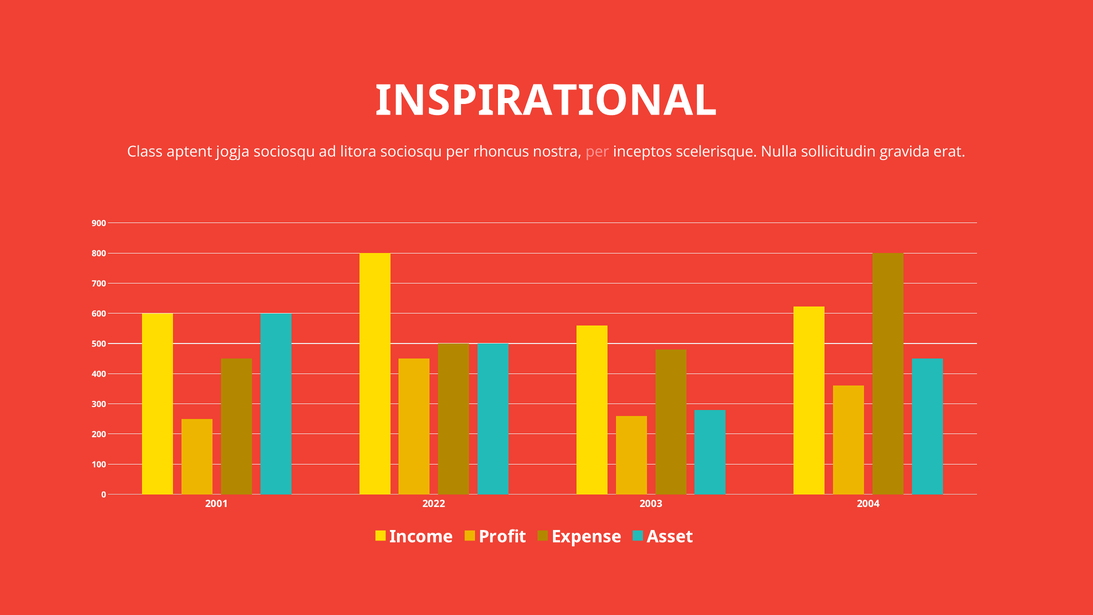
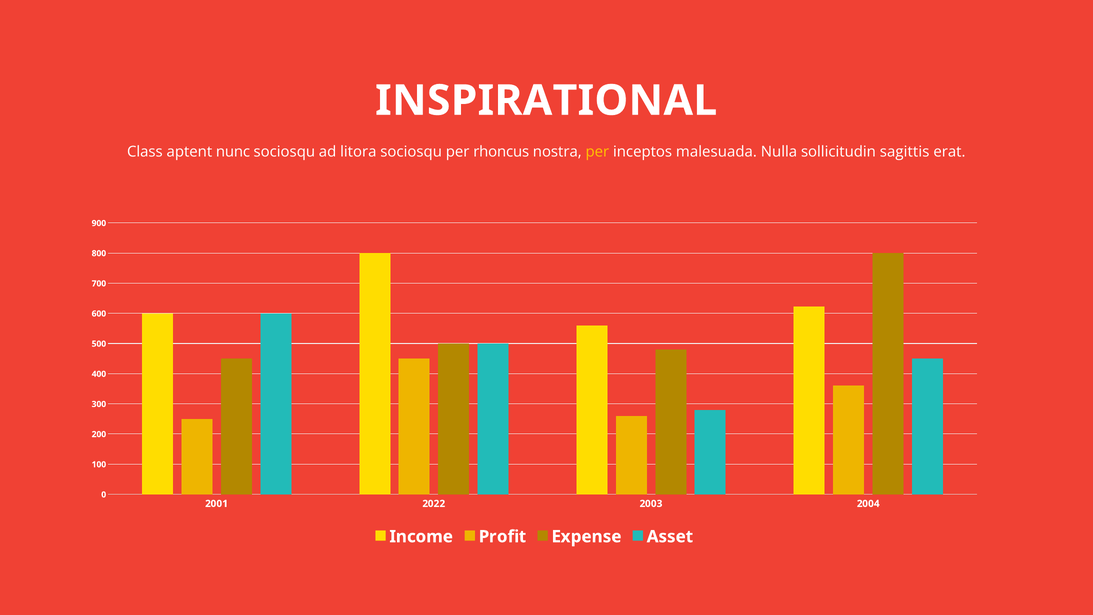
jogja: jogja -> nunc
per at (597, 152) colour: pink -> yellow
scelerisque: scelerisque -> malesuada
gravida: gravida -> sagittis
